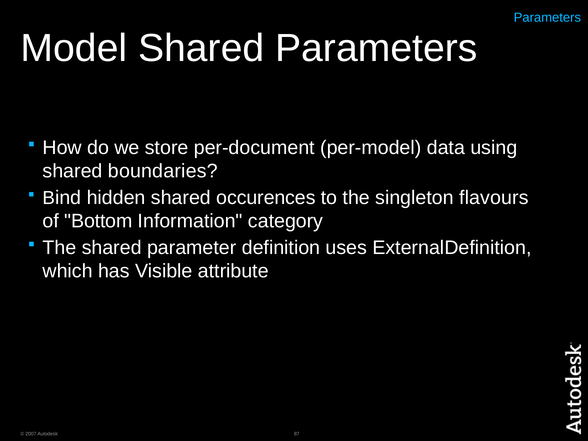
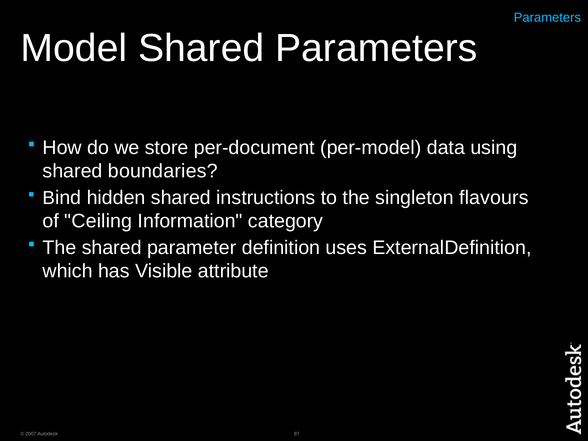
occurences: occurences -> instructions
Bottom: Bottom -> Ceiling
